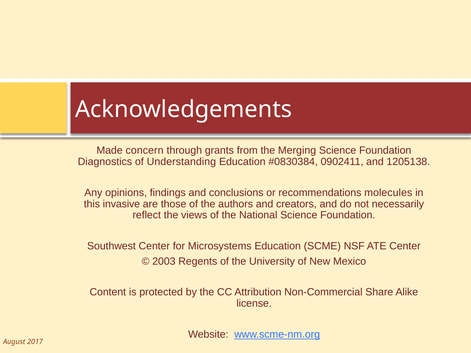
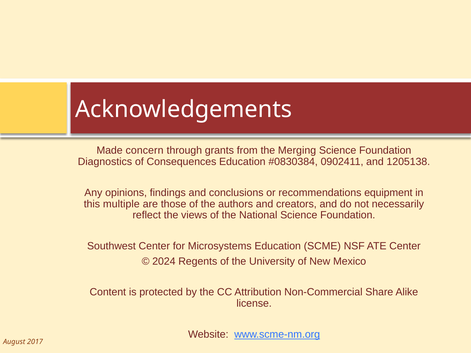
Understanding: Understanding -> Consequences
molecules: molecules -> equipment
invasive: invasive -> multiple
2003: 2003 -> 2024
